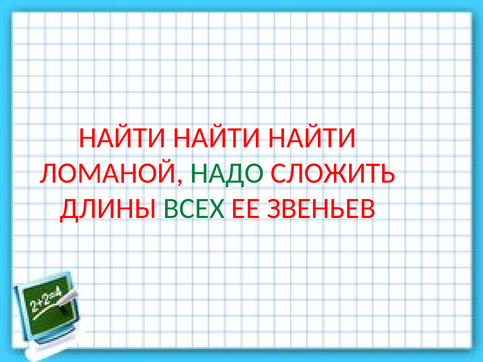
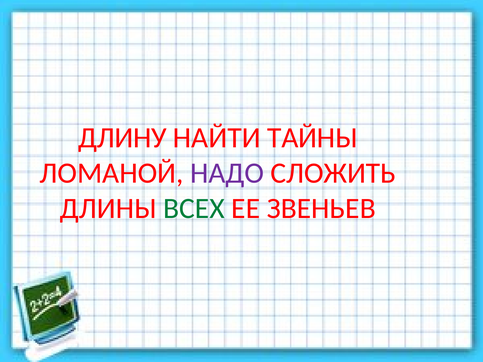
НАЙТИ at (122, 138): НАЙТИ -> ДЛИНУ
НАЙТИ at (312, 138): НАЙТИ -> ТАЙНЫ
НАДО colour: green -> purple
